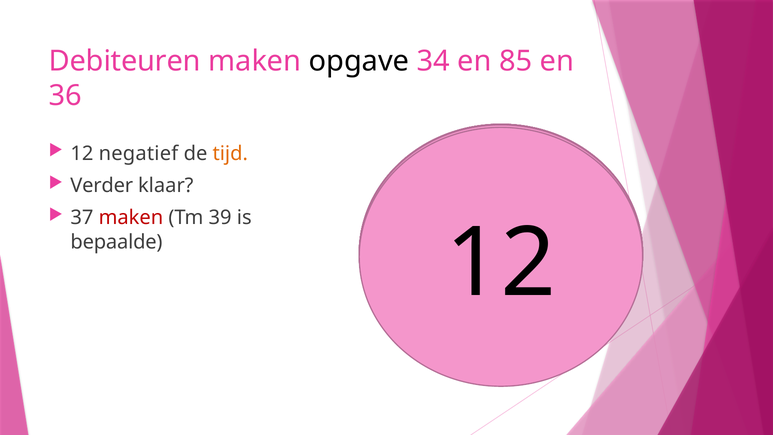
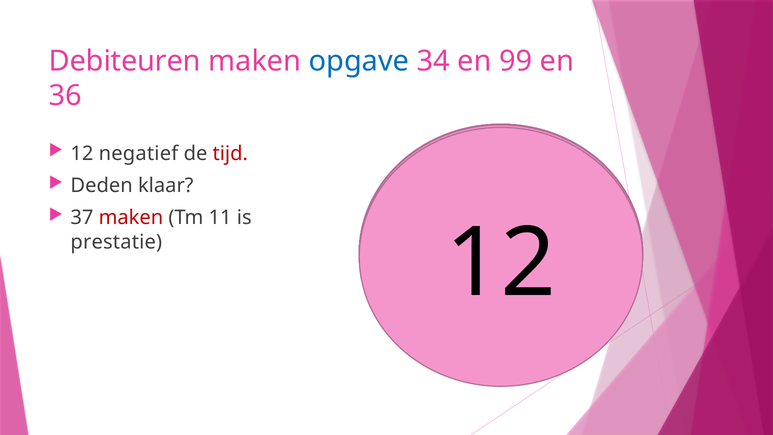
opgave colour: black -> blue
85: 85 -> 99
tijd colour: orange -> red
Verder: Verder -> Deden
Tm 39: 39 -> 11
bepaalde: bepaalde -> prestatie
